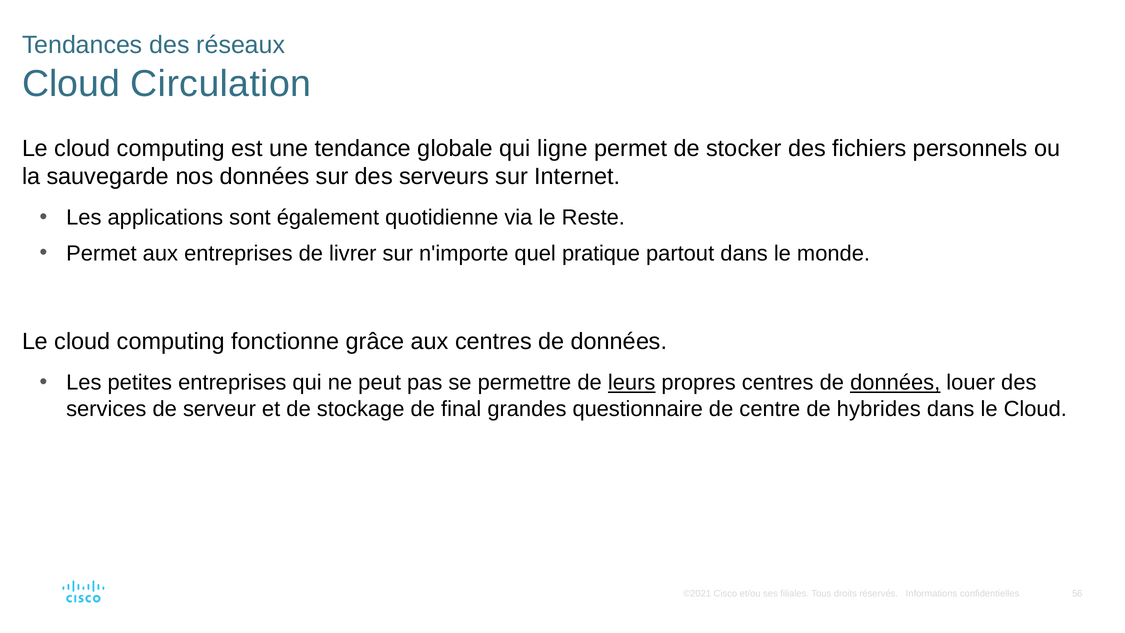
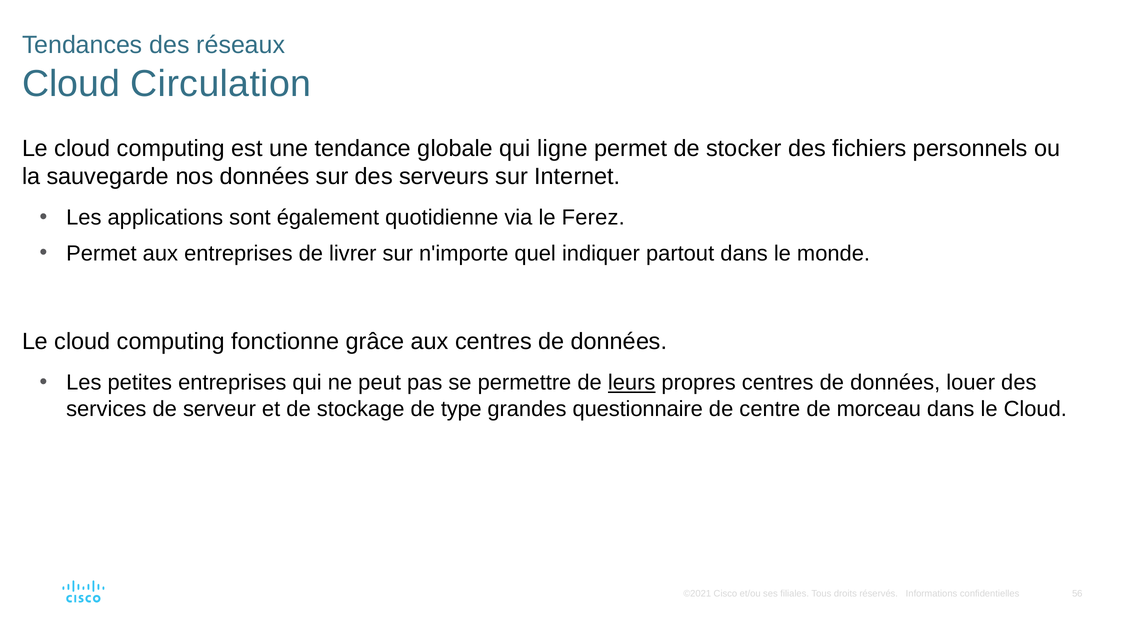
Reste: Reste -> Ferez
pratique: pratique -> indiquer
données at (895, 383) underline: present -> none
final: final -> type
hybrides: hybrides -> morceau
